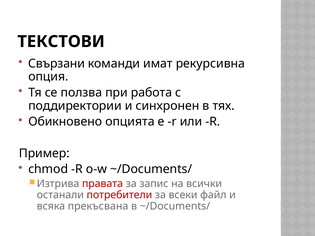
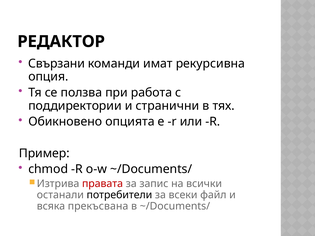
ТЕКСТОВИ: ТЕКСТОВИ -> РЕДАКТОР
синхронен: синхронен -> странични
потребители colour: red -> black
